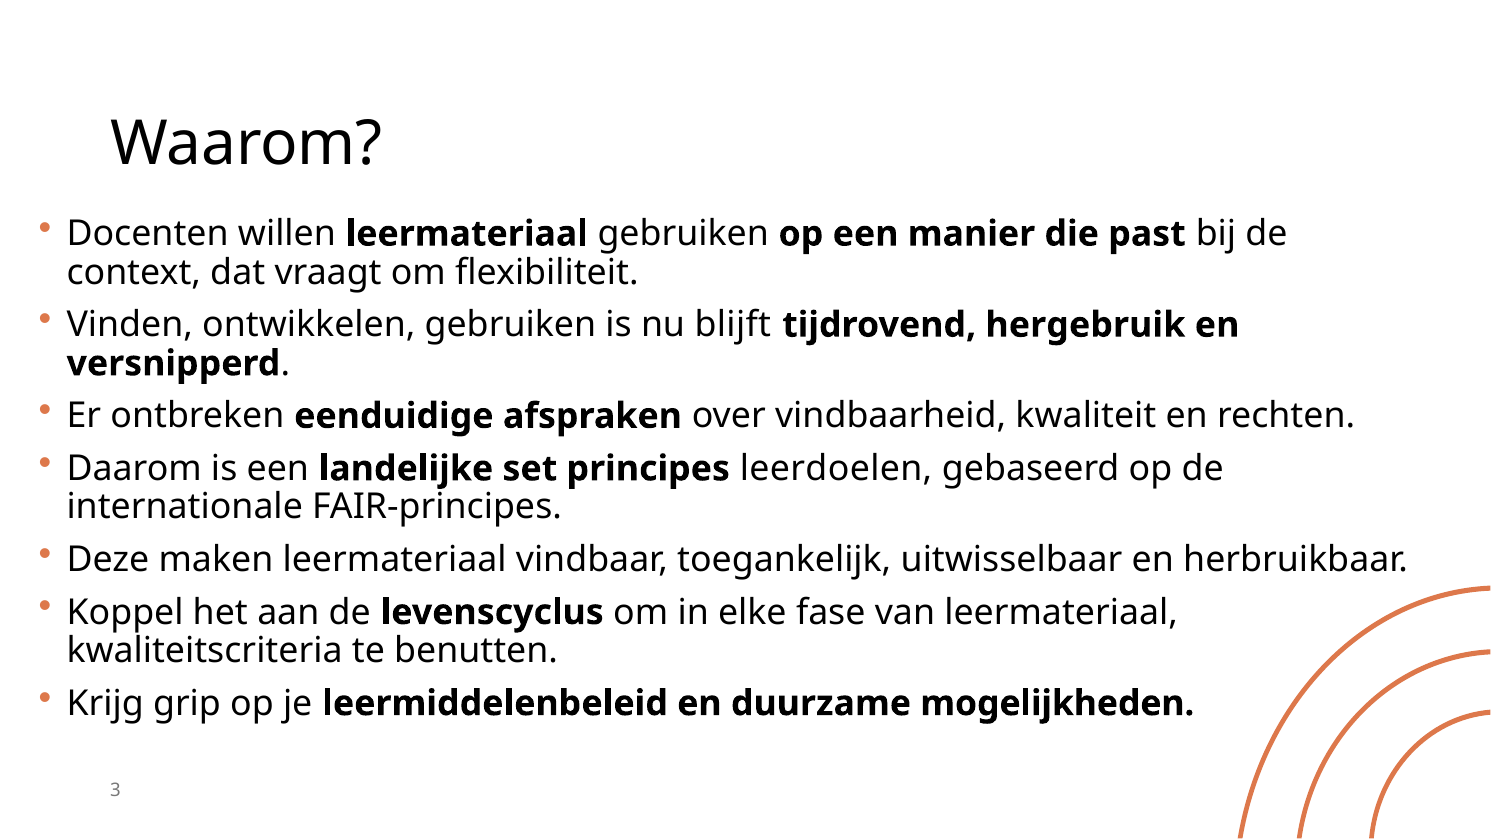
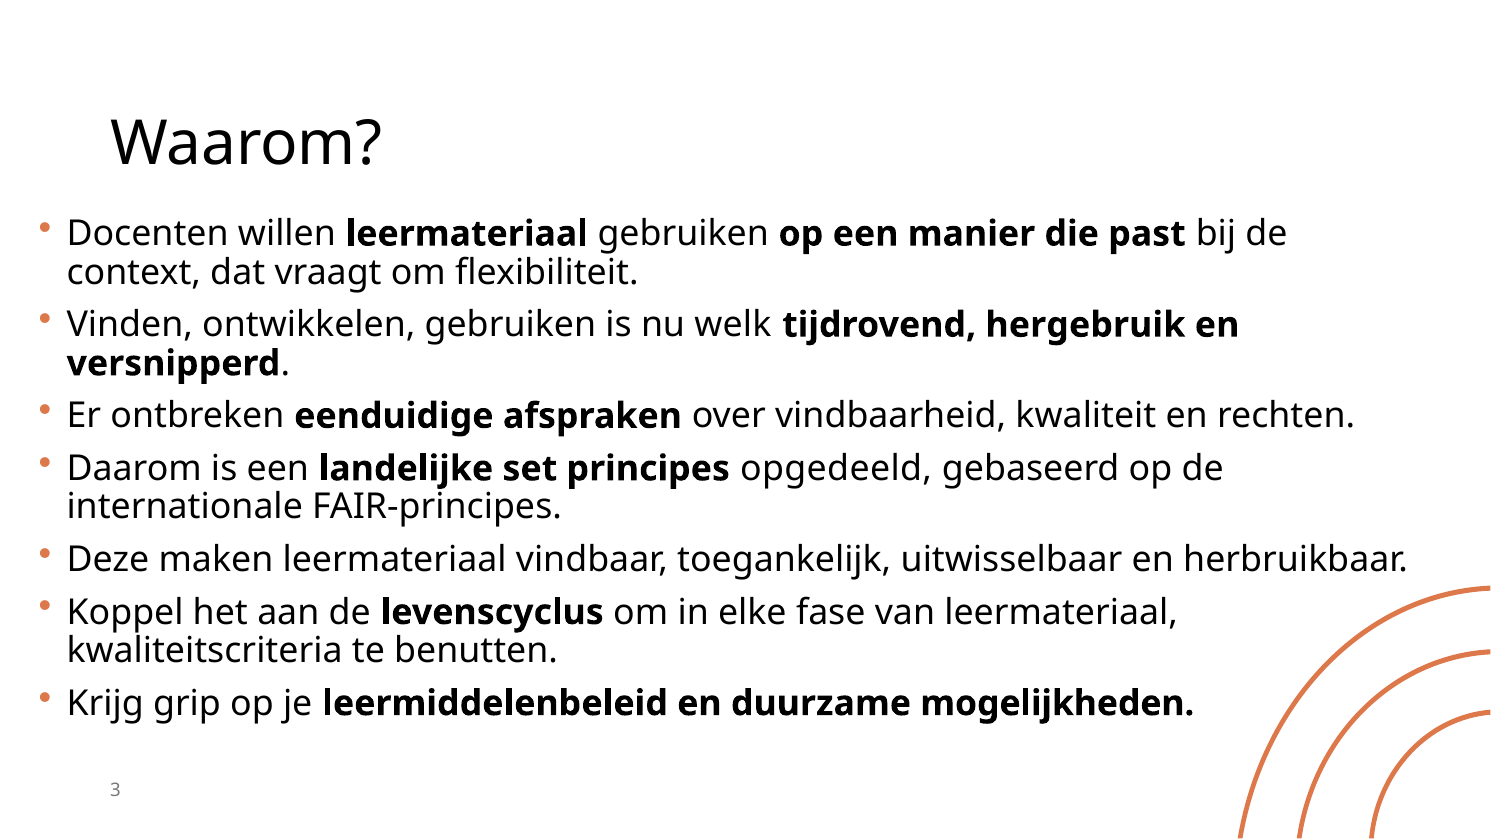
blijft: blijft -> welk
leerdoelen: leerdoelen -> opgedeeld
